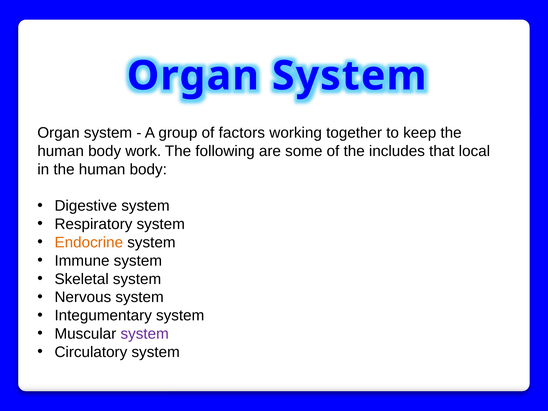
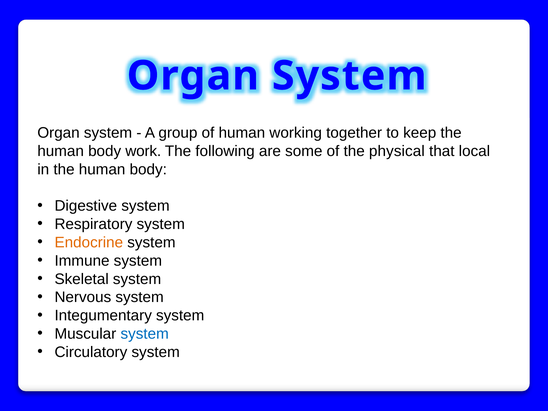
of factors: factors -> human
includes: includes -> physical
system at (145, 334) colour: purple -> blue
